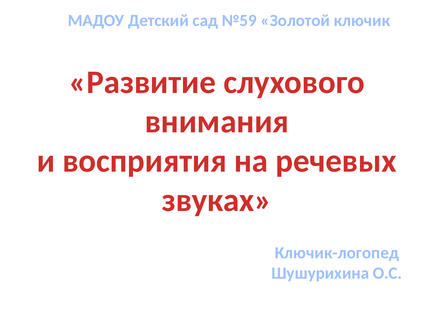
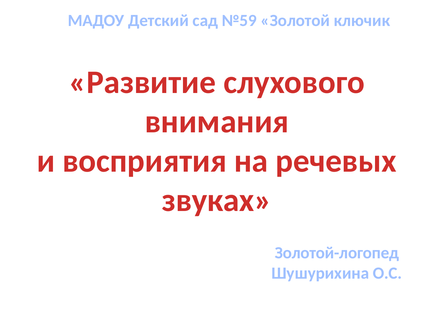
Ключик-логопед: Ключик-логопед -> Золотой-логопед
